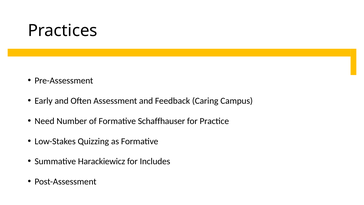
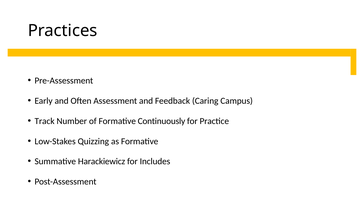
Need: Need -> Track
Schaffhauser: Schaffhauser -> Continuously
